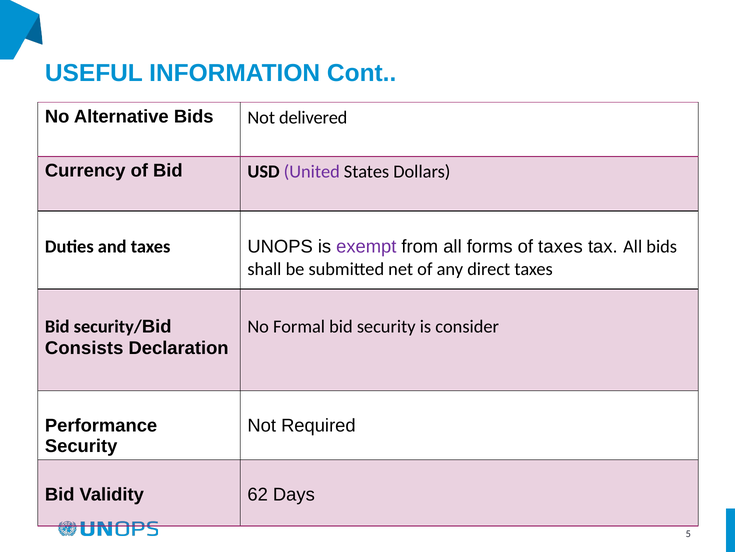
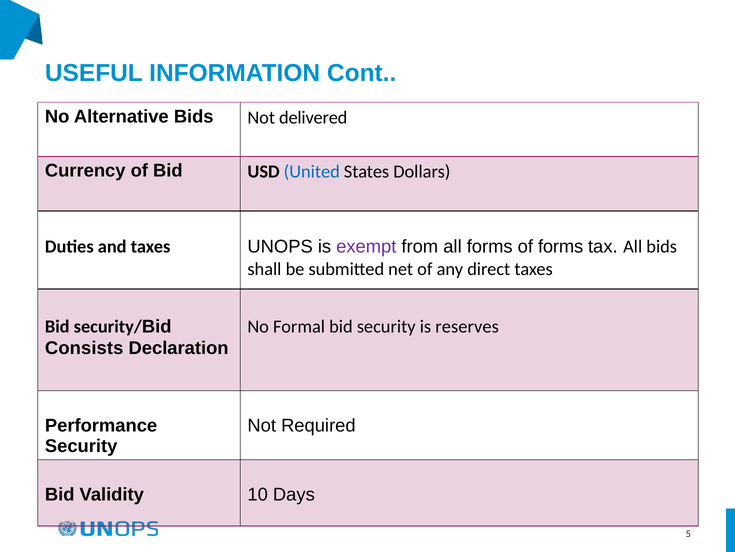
United colour: purple -> blue
of taxes: taxes -> forms
consider: consider -> reserves
62: 62 -> 10
